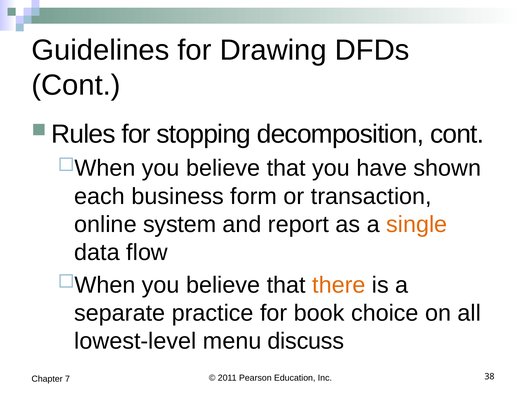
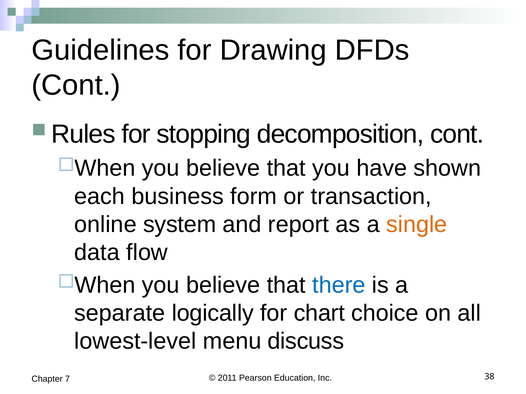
there colour: orange -> blue
practice: practice -> logically
book: book -> chart
